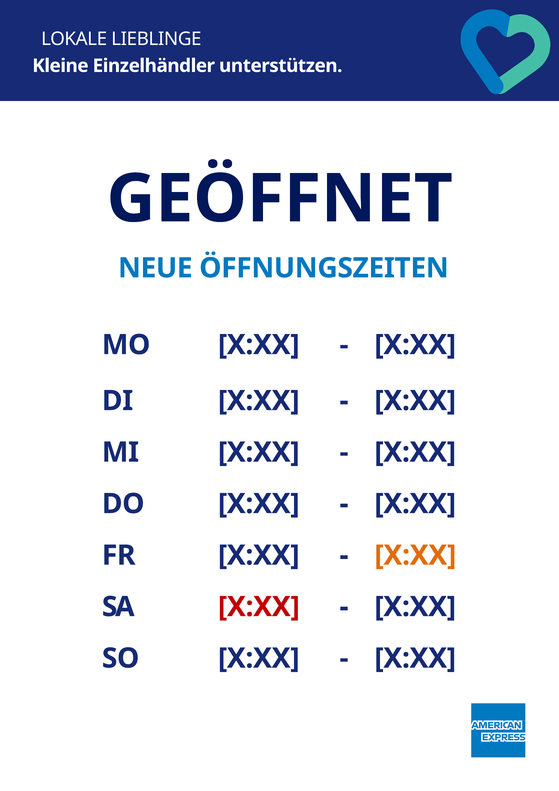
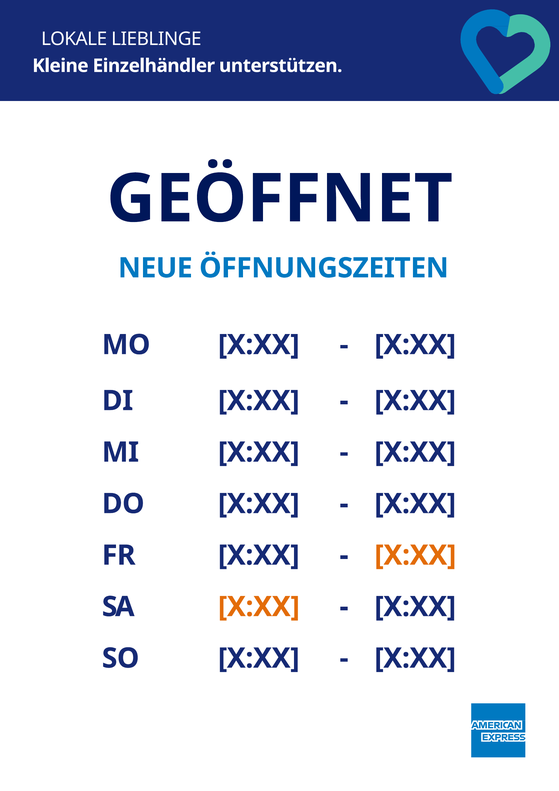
X:XX at (259, 607) colour: red -> orange
